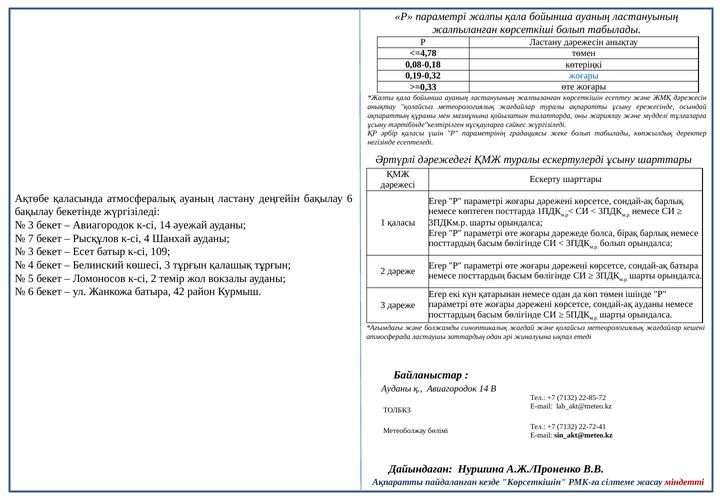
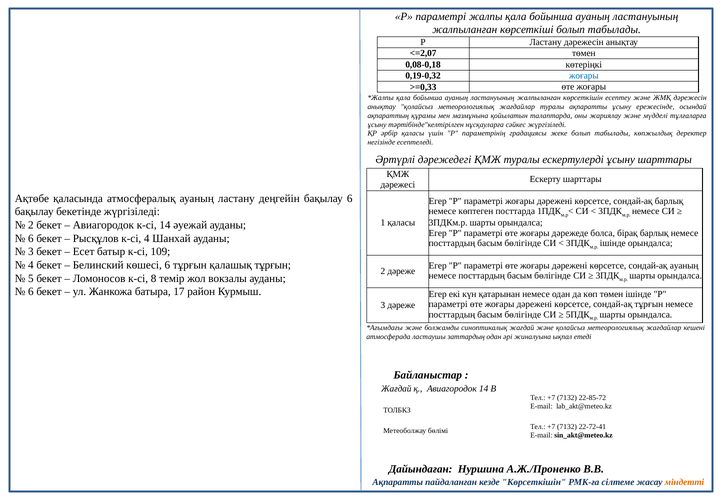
<=4,78: <=4,78 -> <=2,07
3 at (31, 225): 3 -> 2
7 at (31, 238): 7 -> 6
болып at (613, 243): болып -> ішінде
көшесі 3: 3 -> 6
сондай-ақ батыра: батыра -> ауаның
к-сі 2: 2 -> 8
42: 42 -> 17
сондай-ақ ауданы: ауданы -> тұрғын
Ауданы at (396, 389): Ауданы -> Жағдай
міндетті colour: red -> orange
